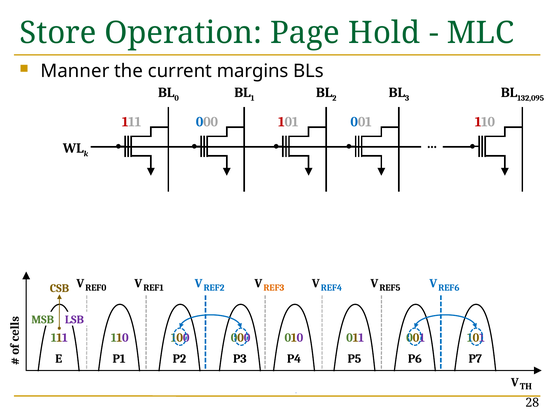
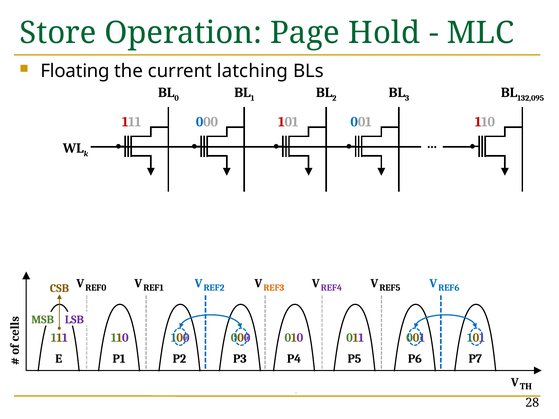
Manner: Manner -> Floating
margins: margins -> latching
REF4 colour: blue -> purple
